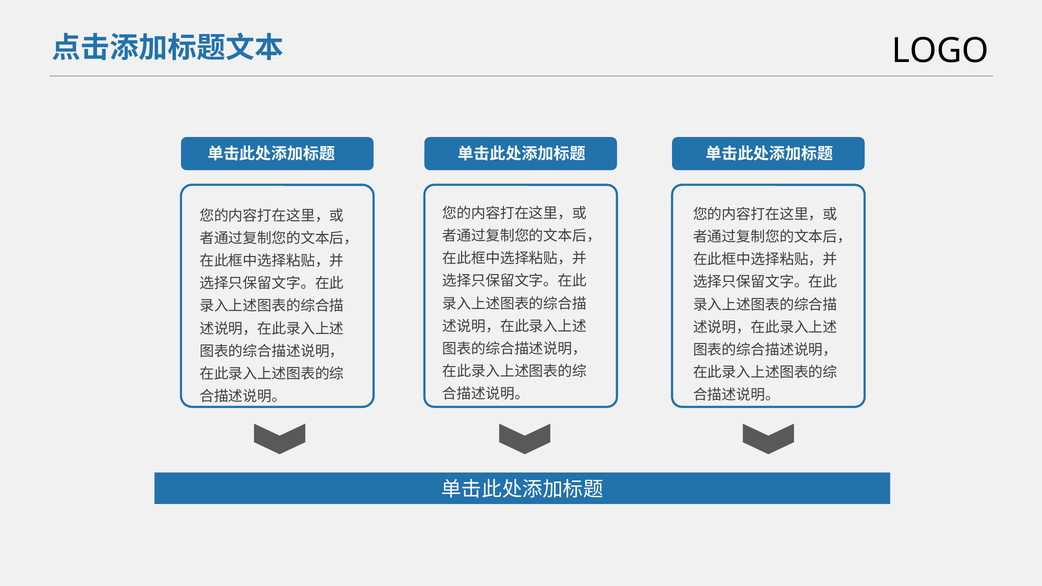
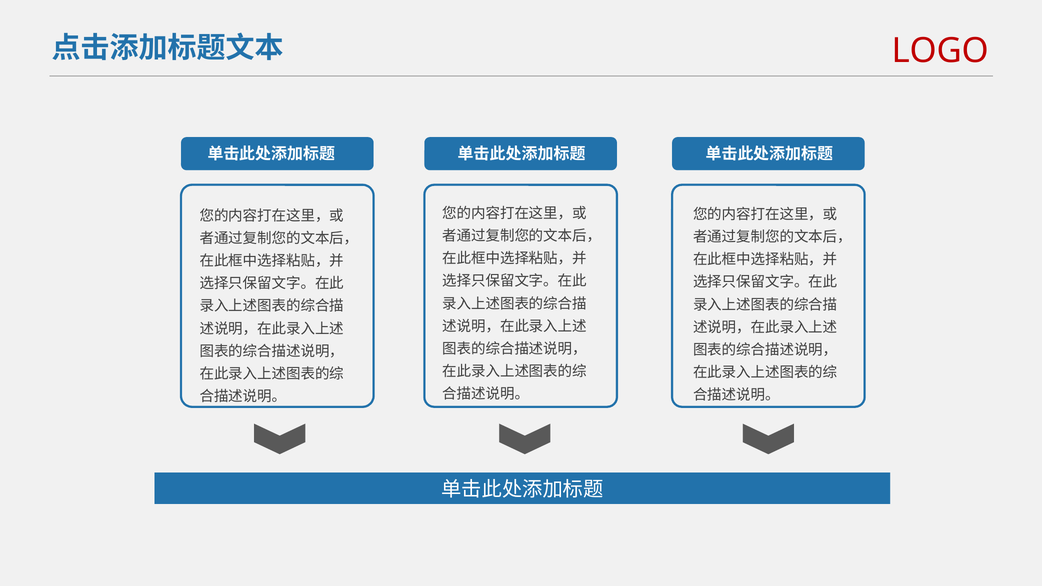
LOGO colour: black -> red
